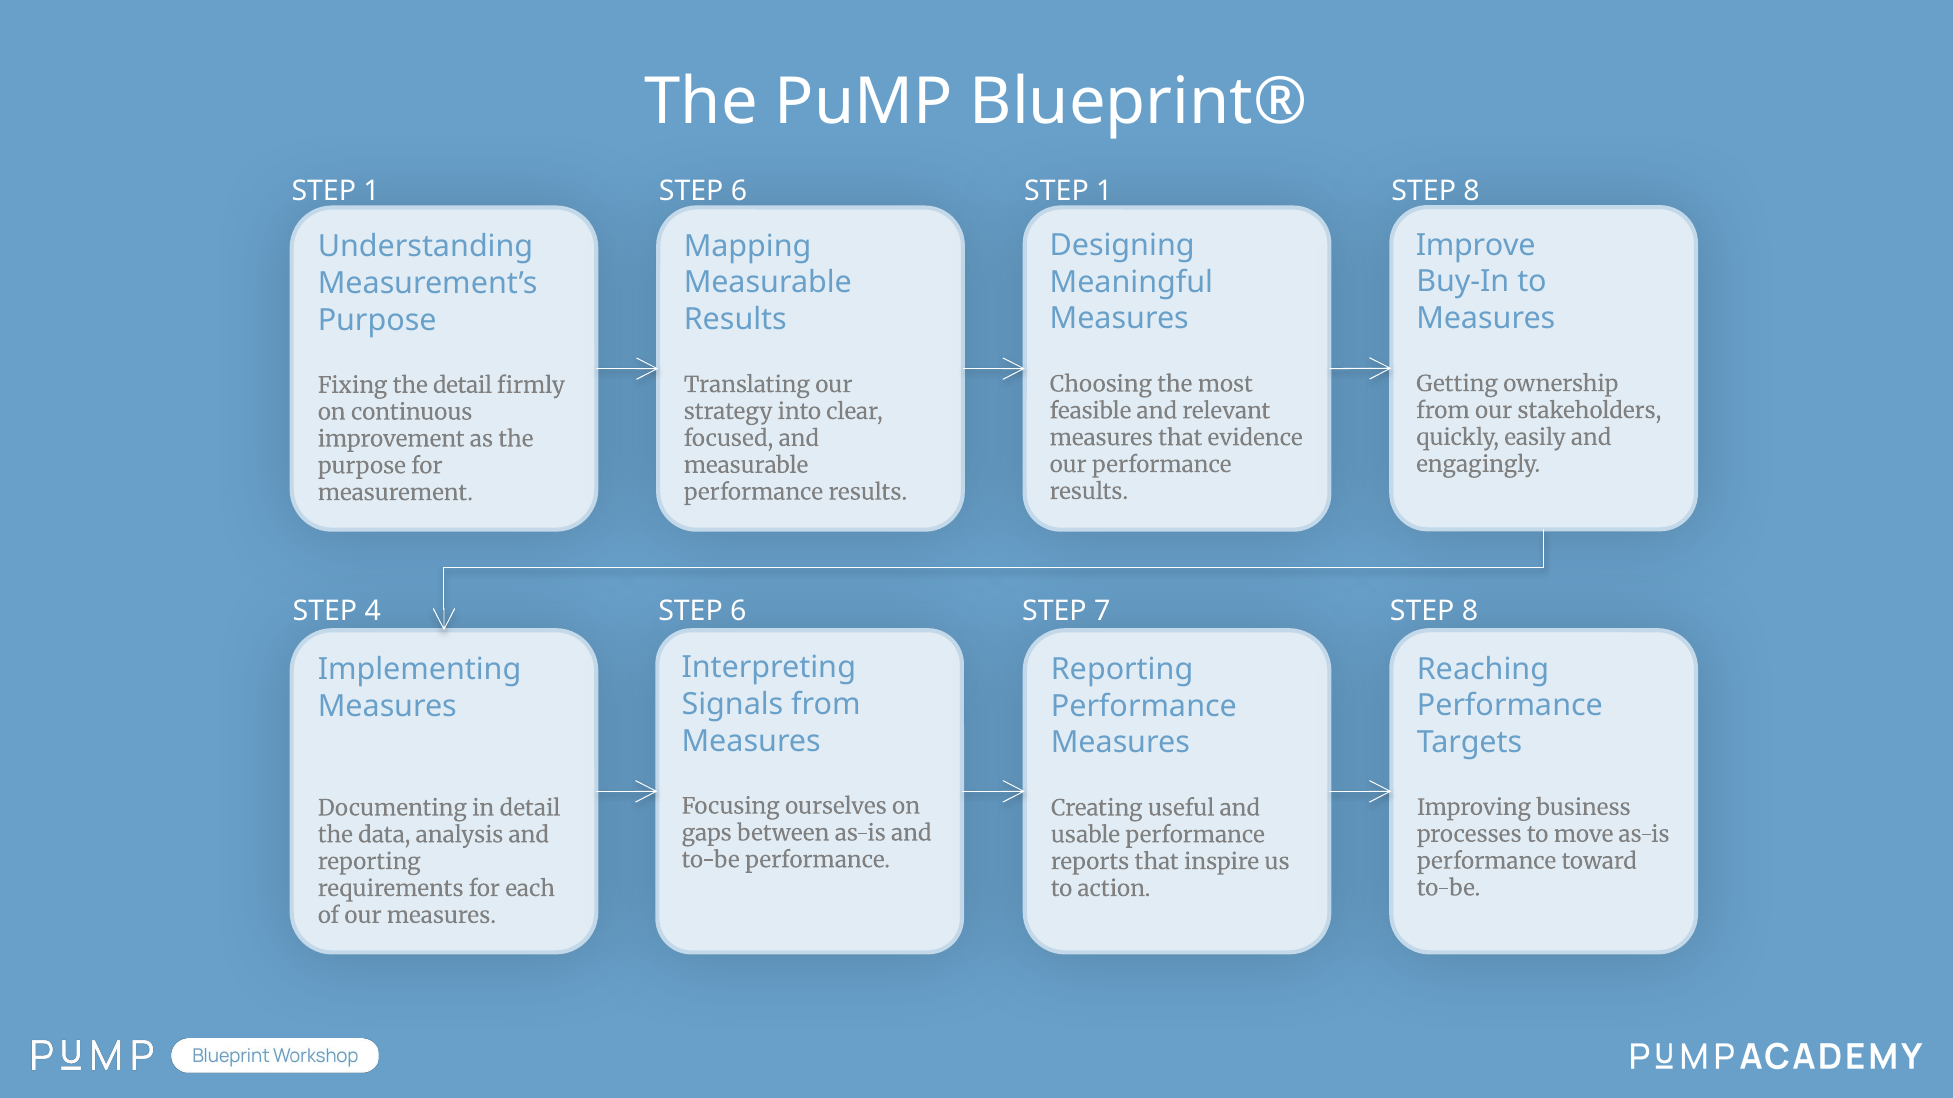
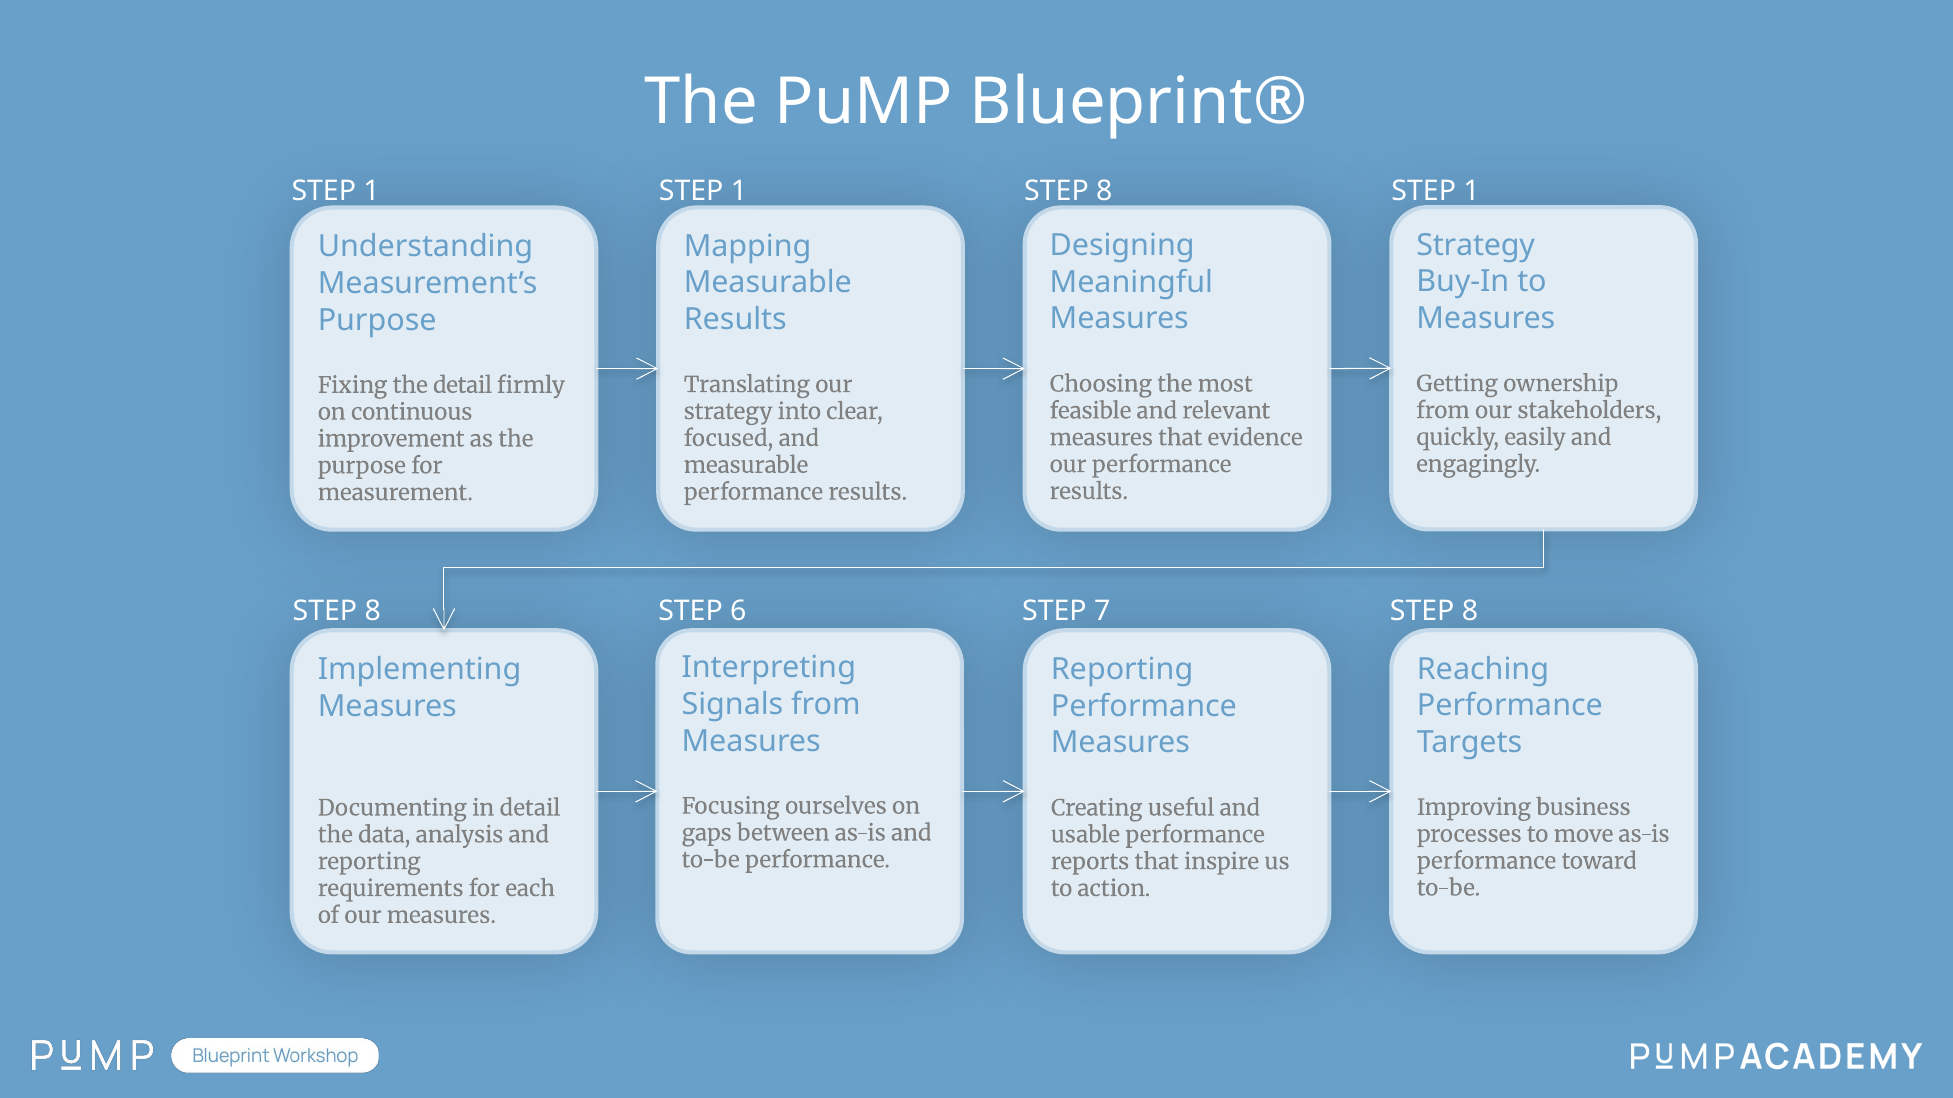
6 at (739, 191): 6 -> 1
1 at (1104, 191): 1 -> 8
8 at (1472, 191): 8 -> 1
Improve at (1476, 245): Improve -> Strategy
4 at (373, 612): 4 -> 8
